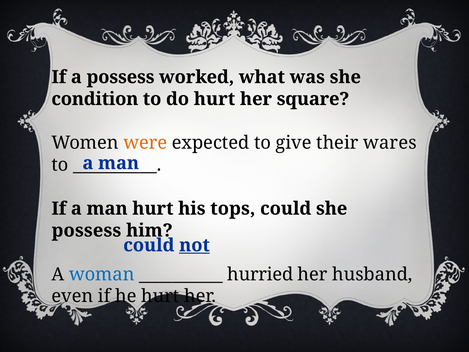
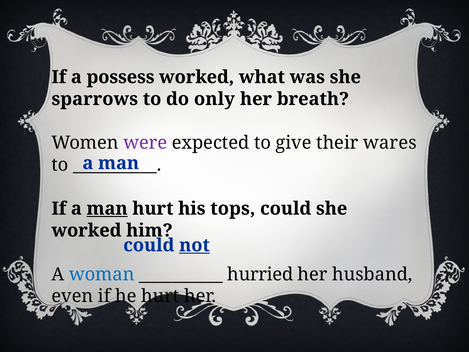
condition: condition -> sparrows
do hurt: hurt -> only
square: square -> breath
were colour: orange -> purple
man at (107, 208) underline: none -> present
possess at (86, 230): possess -> worked
